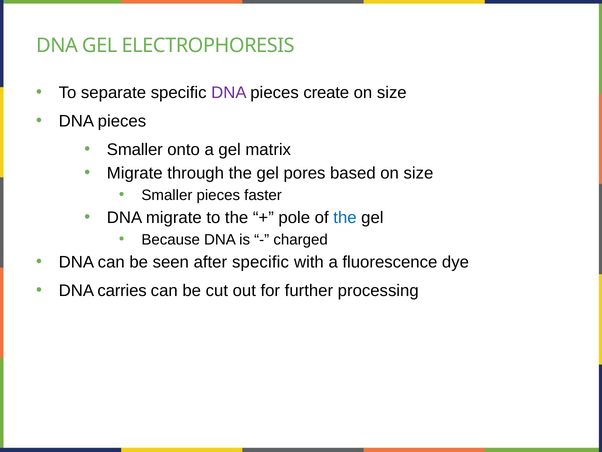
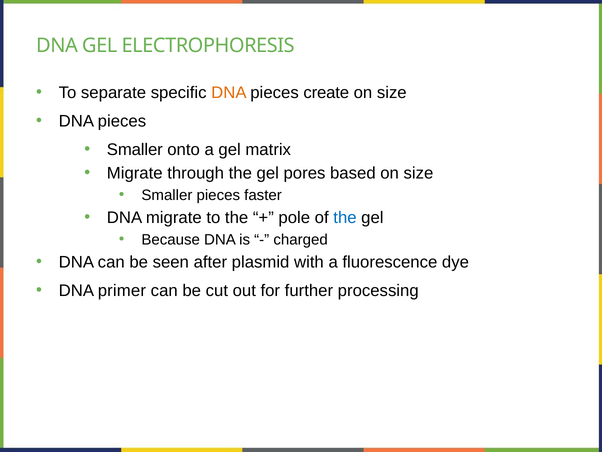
DNA at (229, 93) colour: purple -> orange
after specific: specific -> plasmid
carries: carries -> primer
